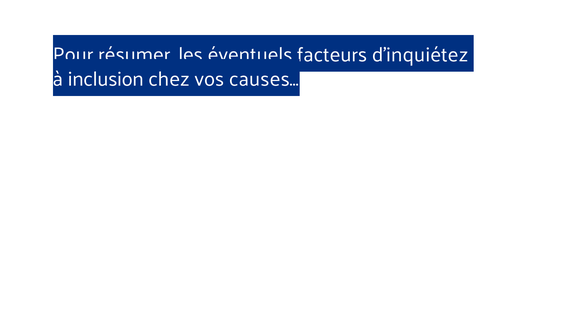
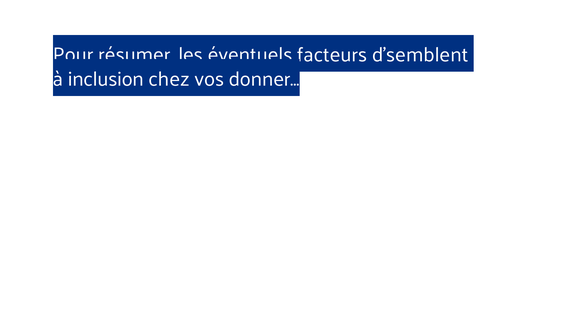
d’inquiétez: d’inquiétez -> d’semblent
causes…: causes… -> donner…
